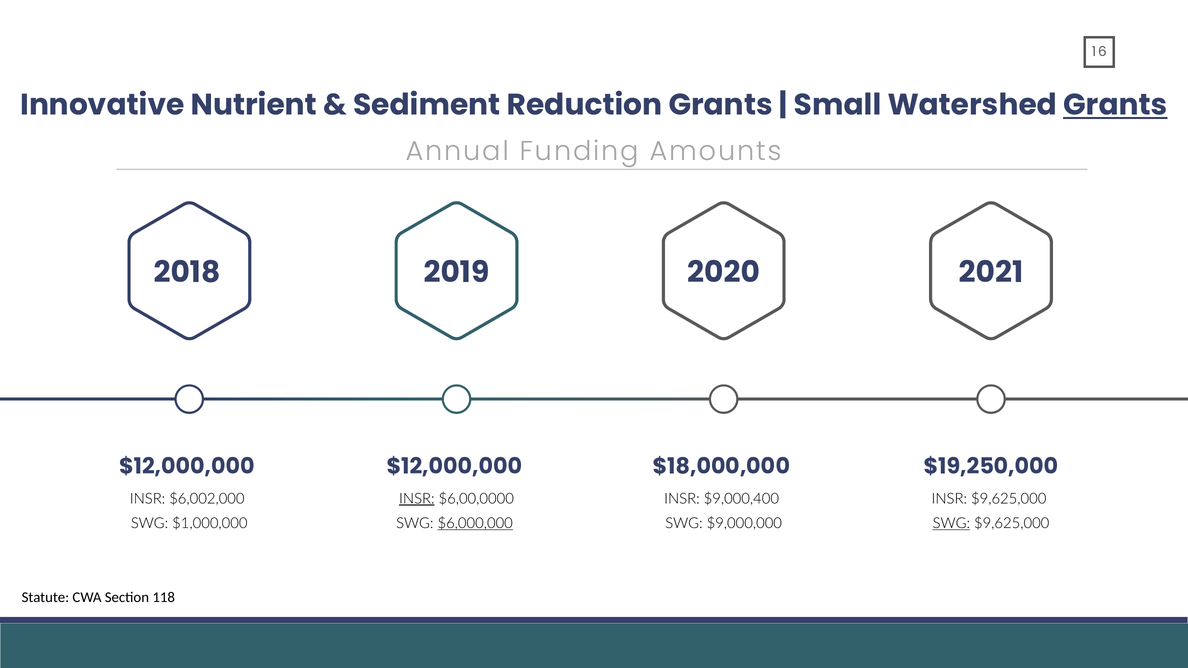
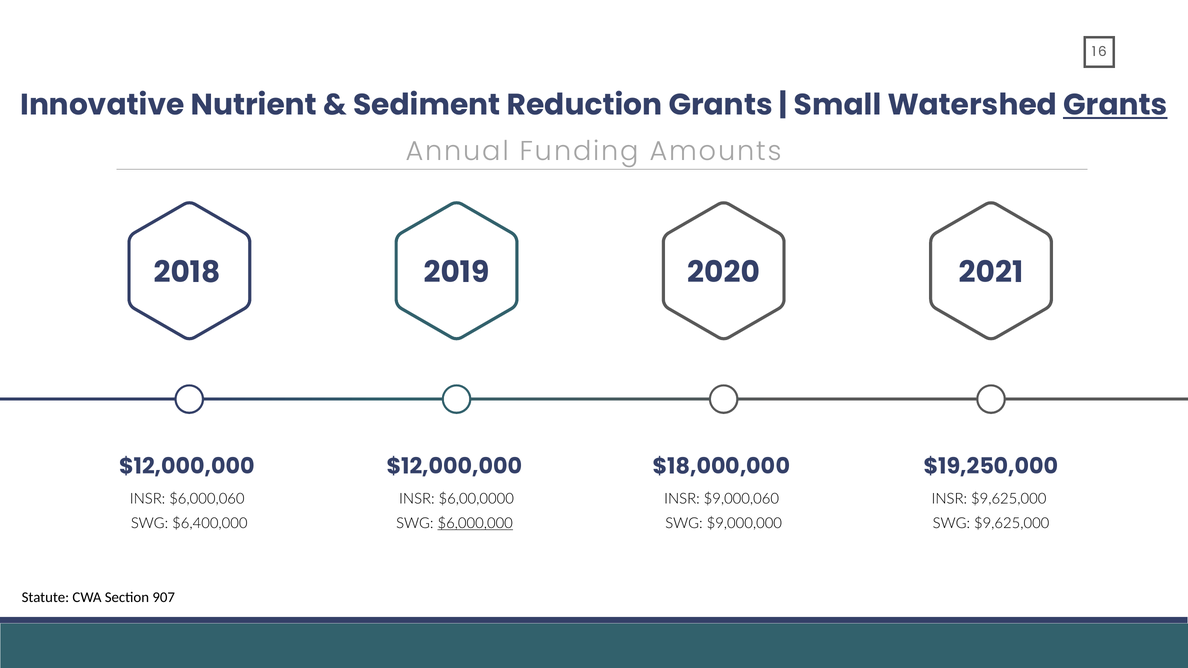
$6,002,000: $6,002,000 -> $6,000,060
INSR at (417, 499) underline: present -> none
$9,000,400: $9,000,400 -> $9,000,060
$1,000,000: $1,000,000 -> $6,400,000
SWG at (951, 524) underline: present -> none
118: 118 -> 907
